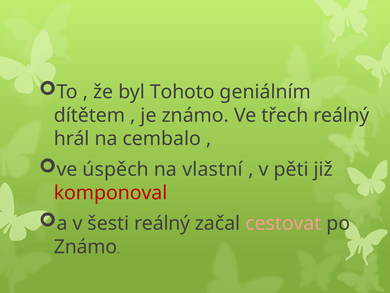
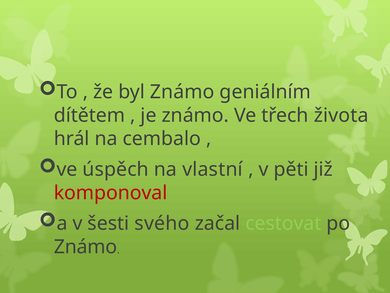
byl Tohoto: Tohoto -> Známo
třech reálný: reálný -> života
šesti reálný: reálný -> svého
cestovat colour: pink -> light green
